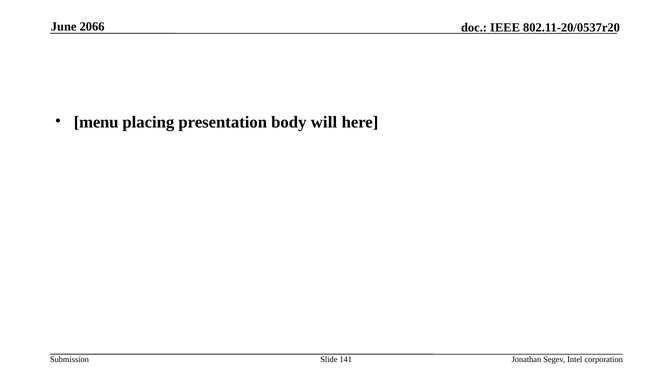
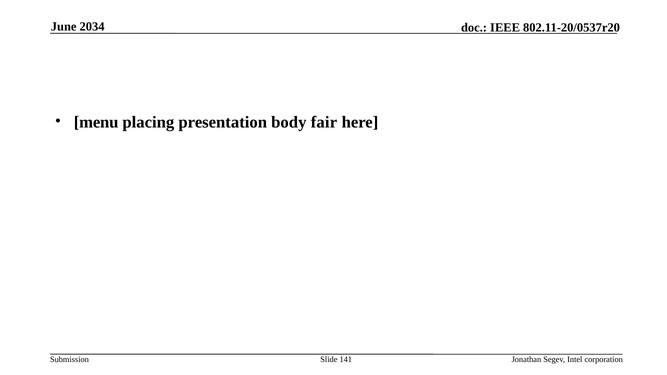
2066: 2066 -> 2034
will: will -> fair
